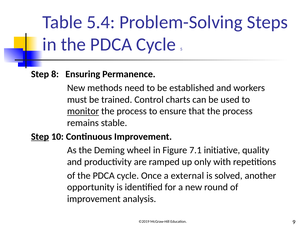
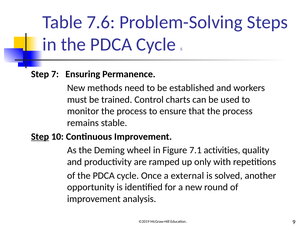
5.4: 5.4 -> 7.6
8: 8 -> 7
monitor underline: present -> none
initiative: initiative -> activities
